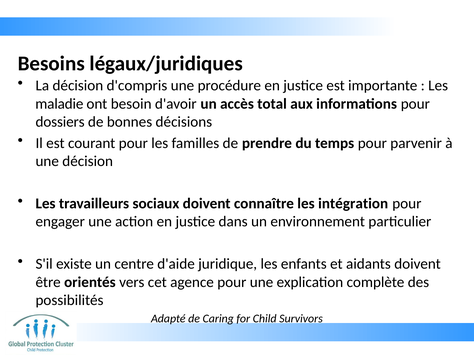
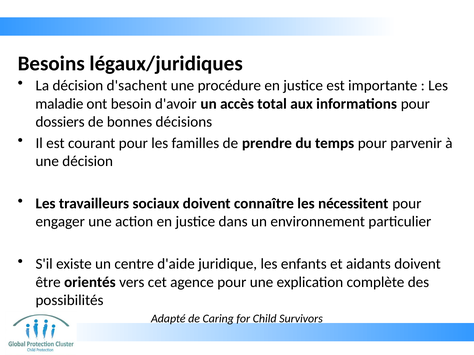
d'compris: d'compris -> d'sachent
intégration: intégration -> nécessitent
